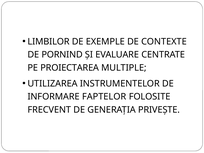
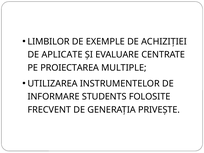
CONTEXTE: CONTEXTE -> ACHIZIȚIEI
PORNIND: PORNIND -> APLICATE
FAPTELOR: FAPTELOR -> STUDENTS
